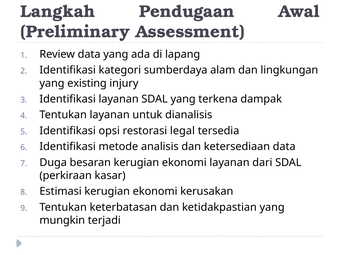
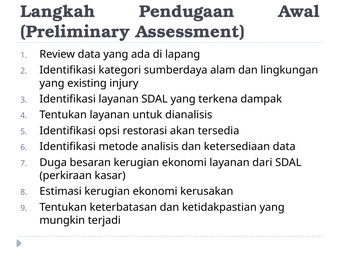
legal: legal -> akan
